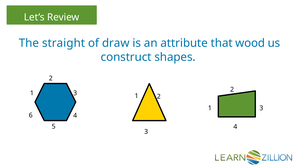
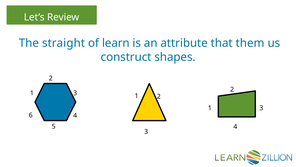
draw: draw -> learn
wood: wood -> them
